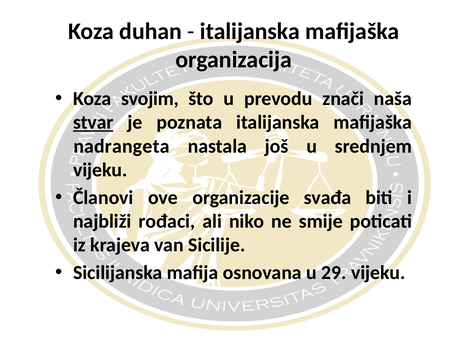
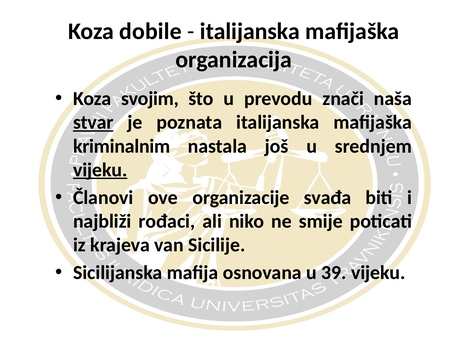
duhan: duhan -> dobile
nadrangeta: nadrangeta -> kriminalnim
vijeku at (100, 170) underline: none -> present
29: 29 -> 39
